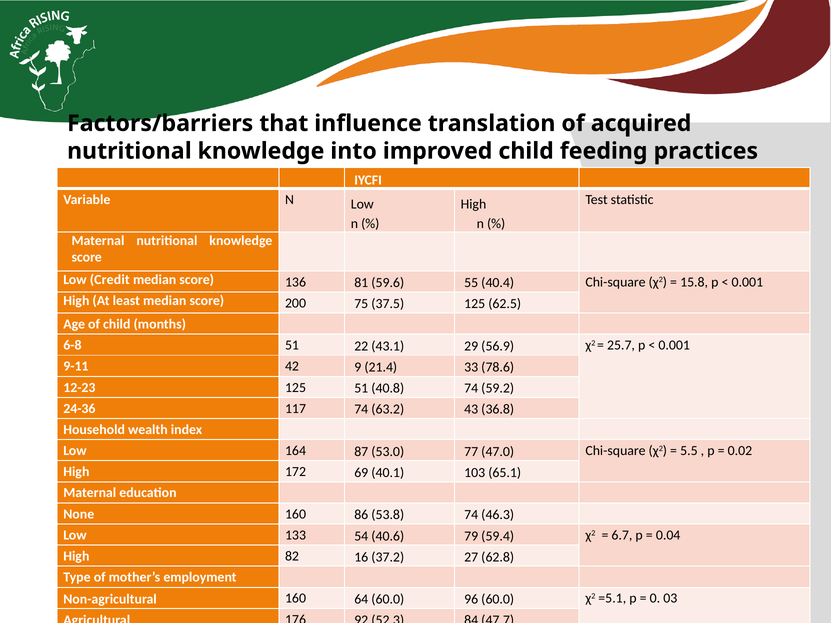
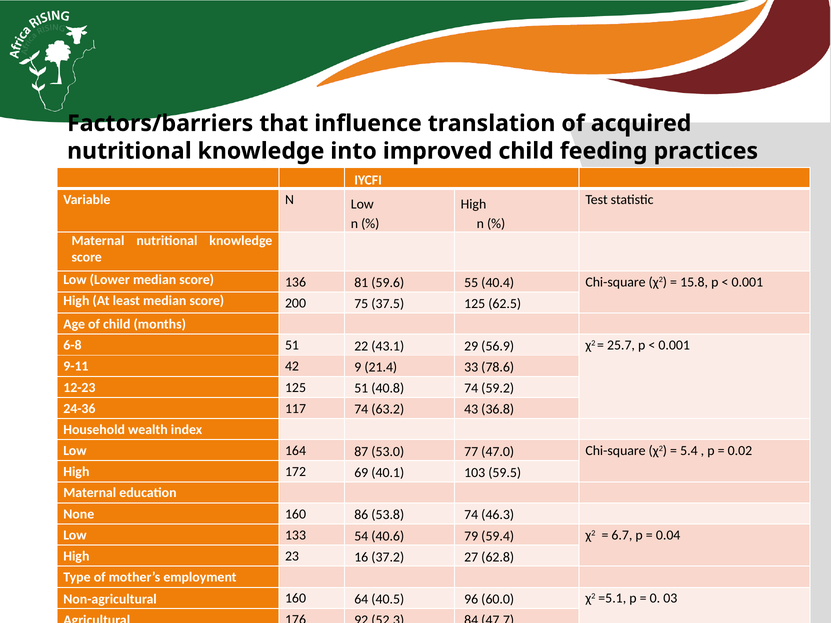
Credit: Credit -> Lower
5.5: 5.5 -> 5.4
65.1: 65.1 -> 59.5
82: 82 -> 23
64 60.0: 60.0 -> 40.5
